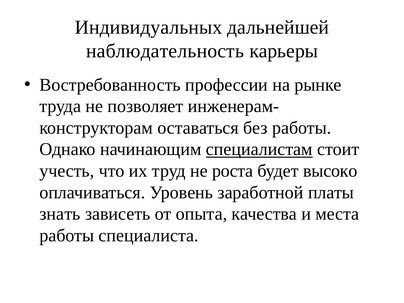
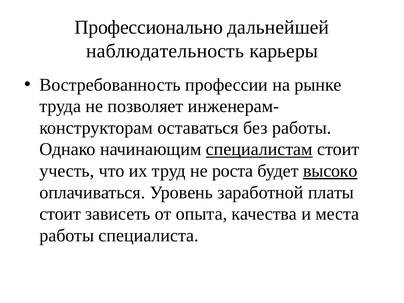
Индивидуальных: Индивидуальных -> Профессионально
высоко underline: none -> present
знать at (60, 214): знать -> стоит
